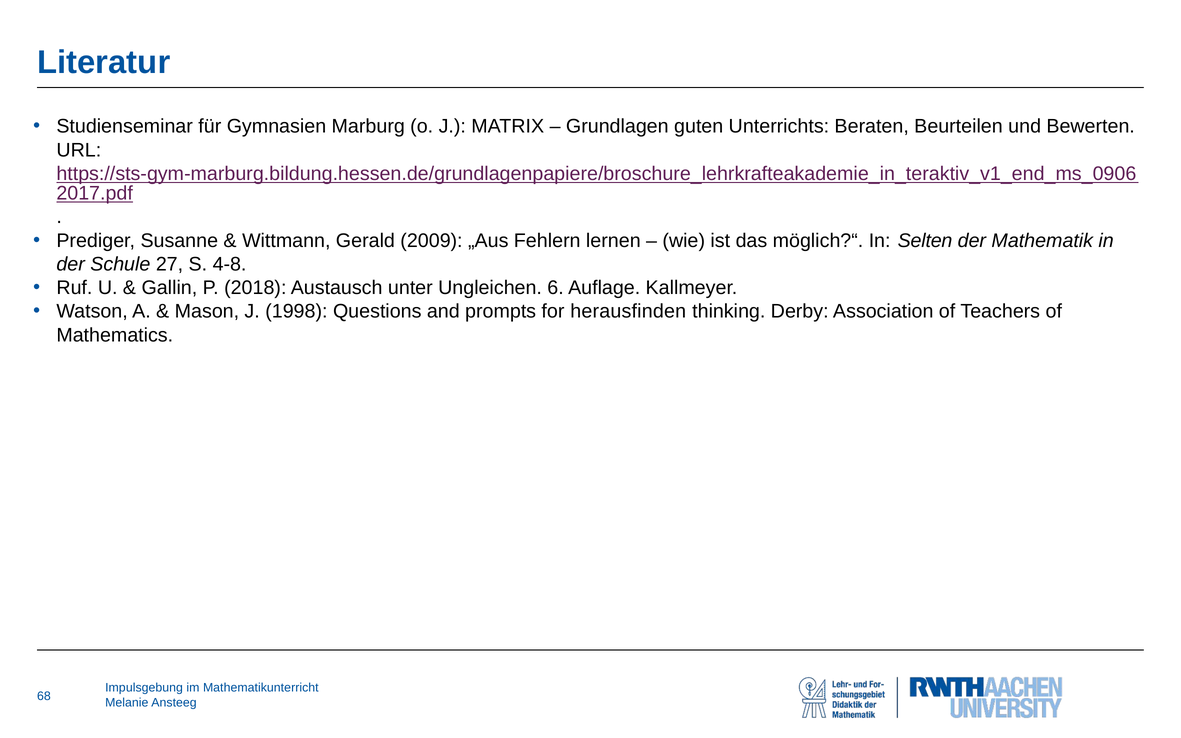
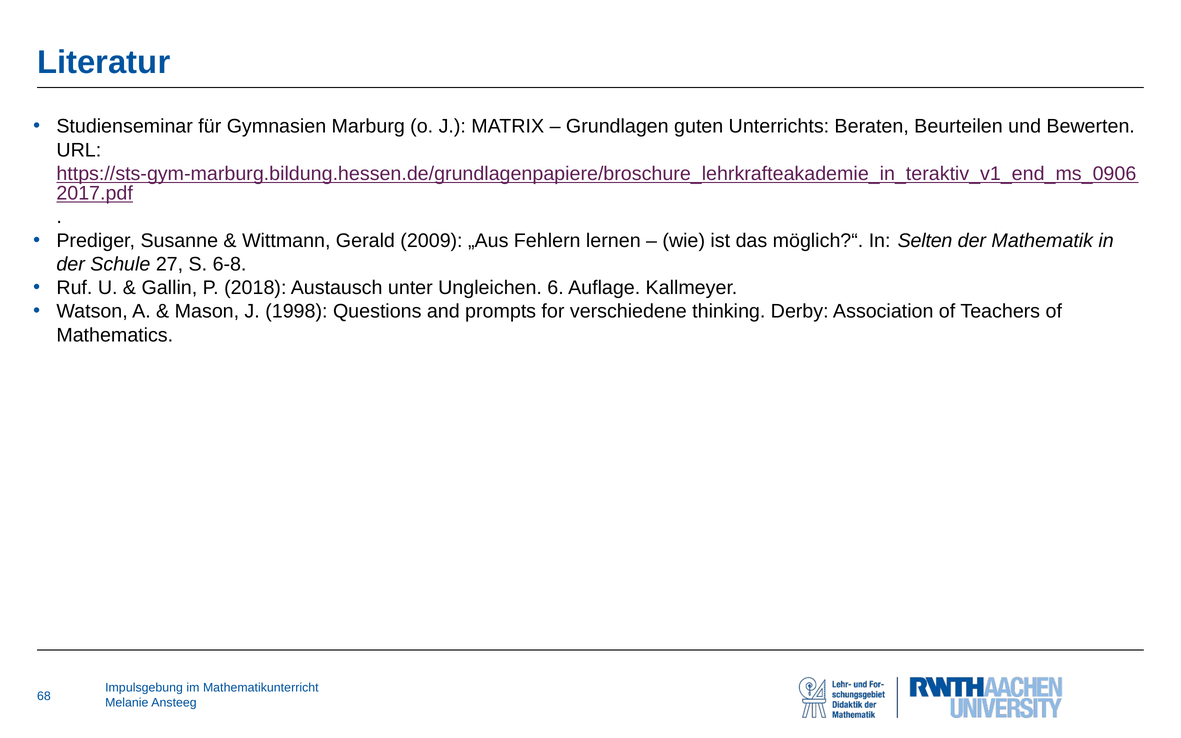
4-8: 4-8 -> 6-8
herausfinden: herausfinden -> verschiedene
